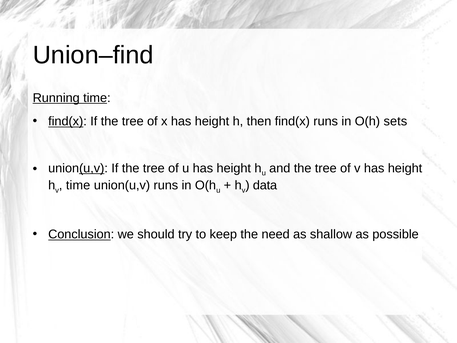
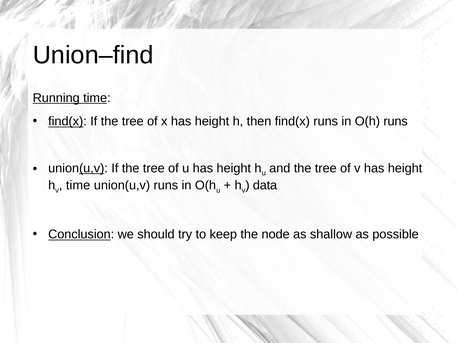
O(h sets: sets -> runs
need: need -> node
